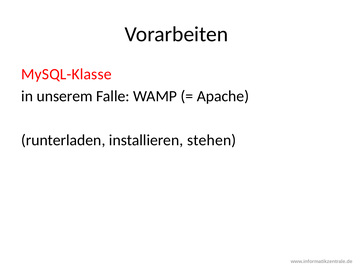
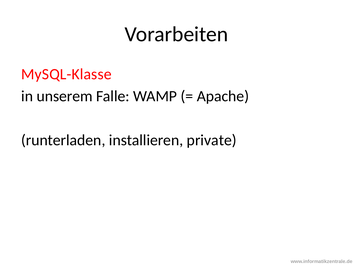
stehen: stehen -> private
